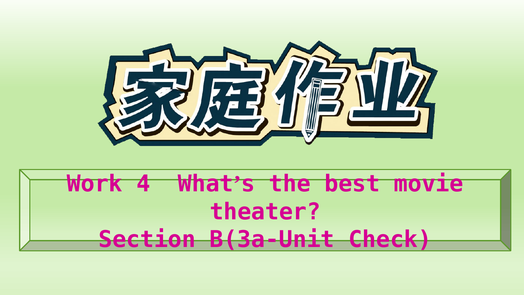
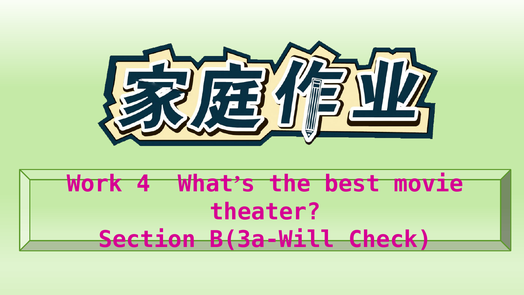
B(3a-Unit: B(3a-Unit -> B(3a-Will
